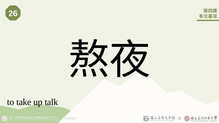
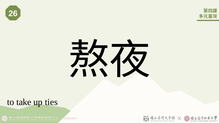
talk: talk -> ties
